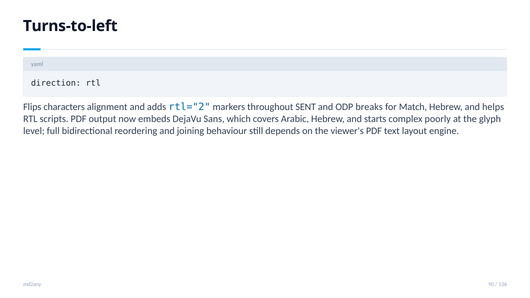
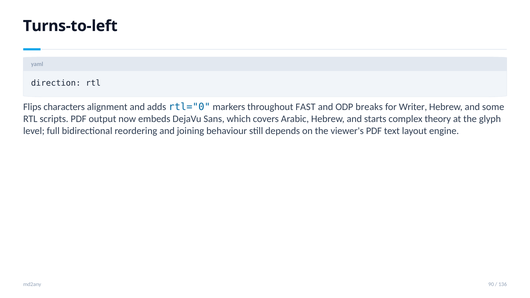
rtl="2: rtl="2 -> rtl="0
SENT: SENT -> FAST
Match: Match -> Writer
helps: helps -> some
poorly: poorly -> theory
